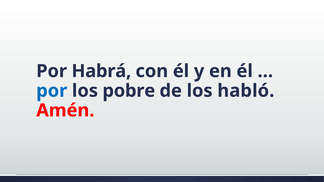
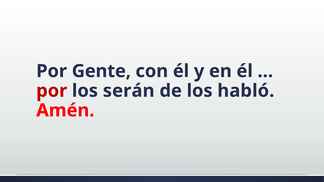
Habrá: Habrá -> Gente
por at (52, 91) colour: blue -> red
pobre: pobre -> serán
